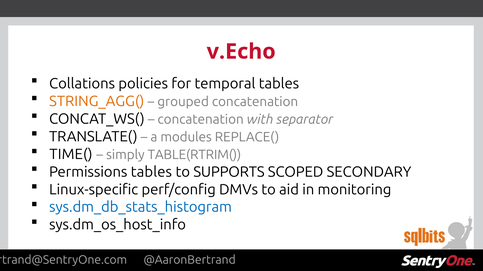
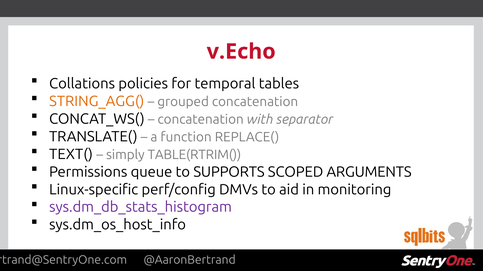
modules: modules -> function
TIME(: TIME( -> TEXT(
Permissions tables: tables -> queue
SECONDARY: SECONDARY -> ARGUMENTS
sys.dm_db_stats_histogram colour: blue -> purple
